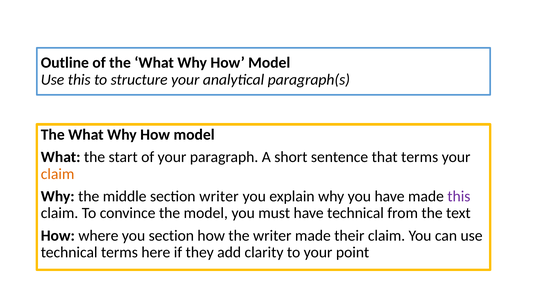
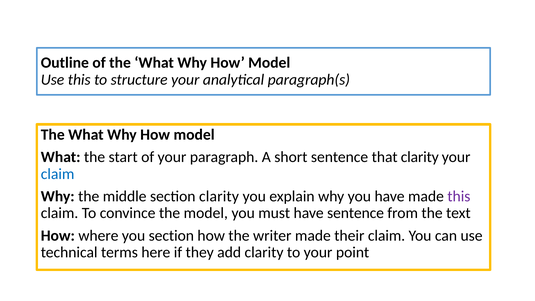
that terms: terms -> clarity
claim at (58, 174) colour: orange -> blue
section writer: writer -> clarity
have technical: technical -> sentence
